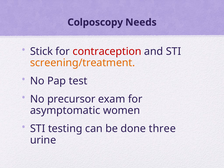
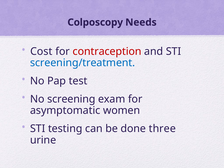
Stick: Stick -> Cost
screening/treatment colour: orange -> blue
precursor: precursor -> screening
